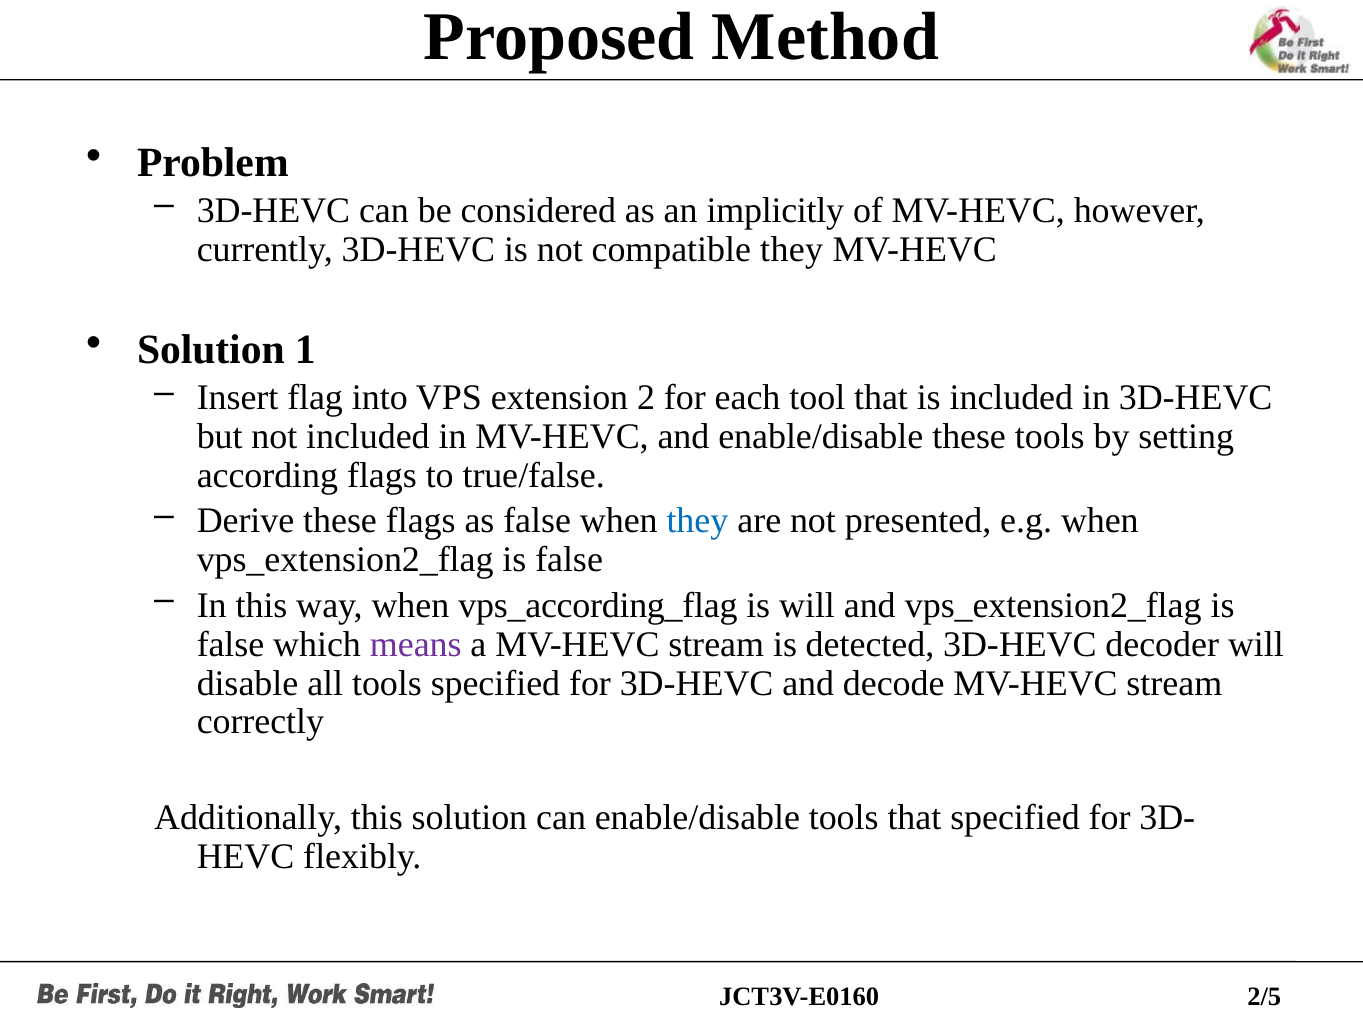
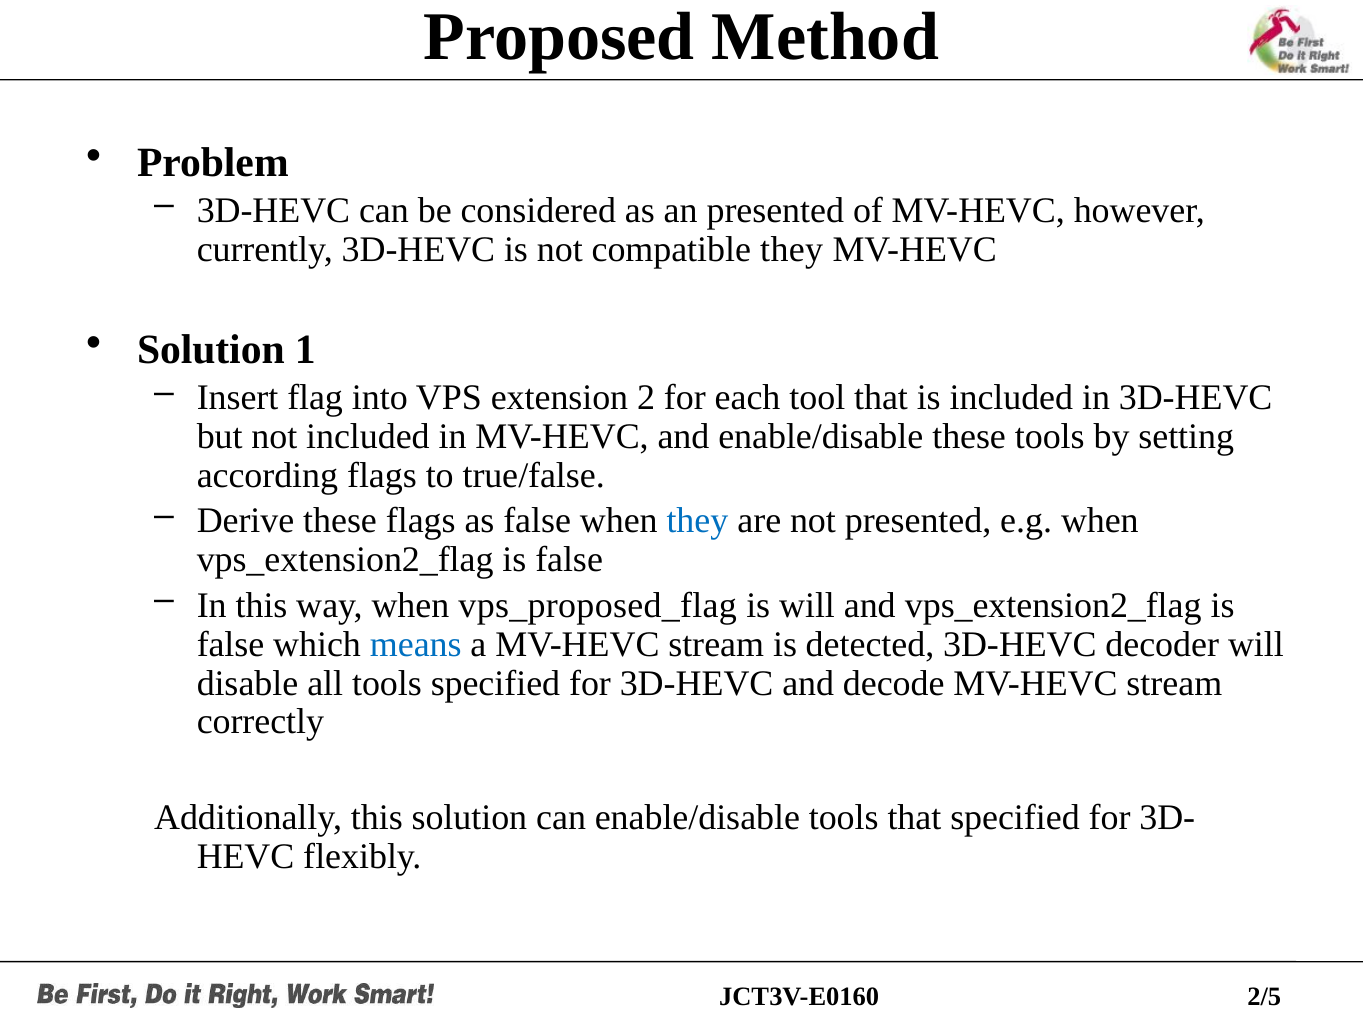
an implicitly: implicitly -> presented
vps_according_flag: vps_according_flag -> vps_proposed_flag
means colour: purple -> blue
